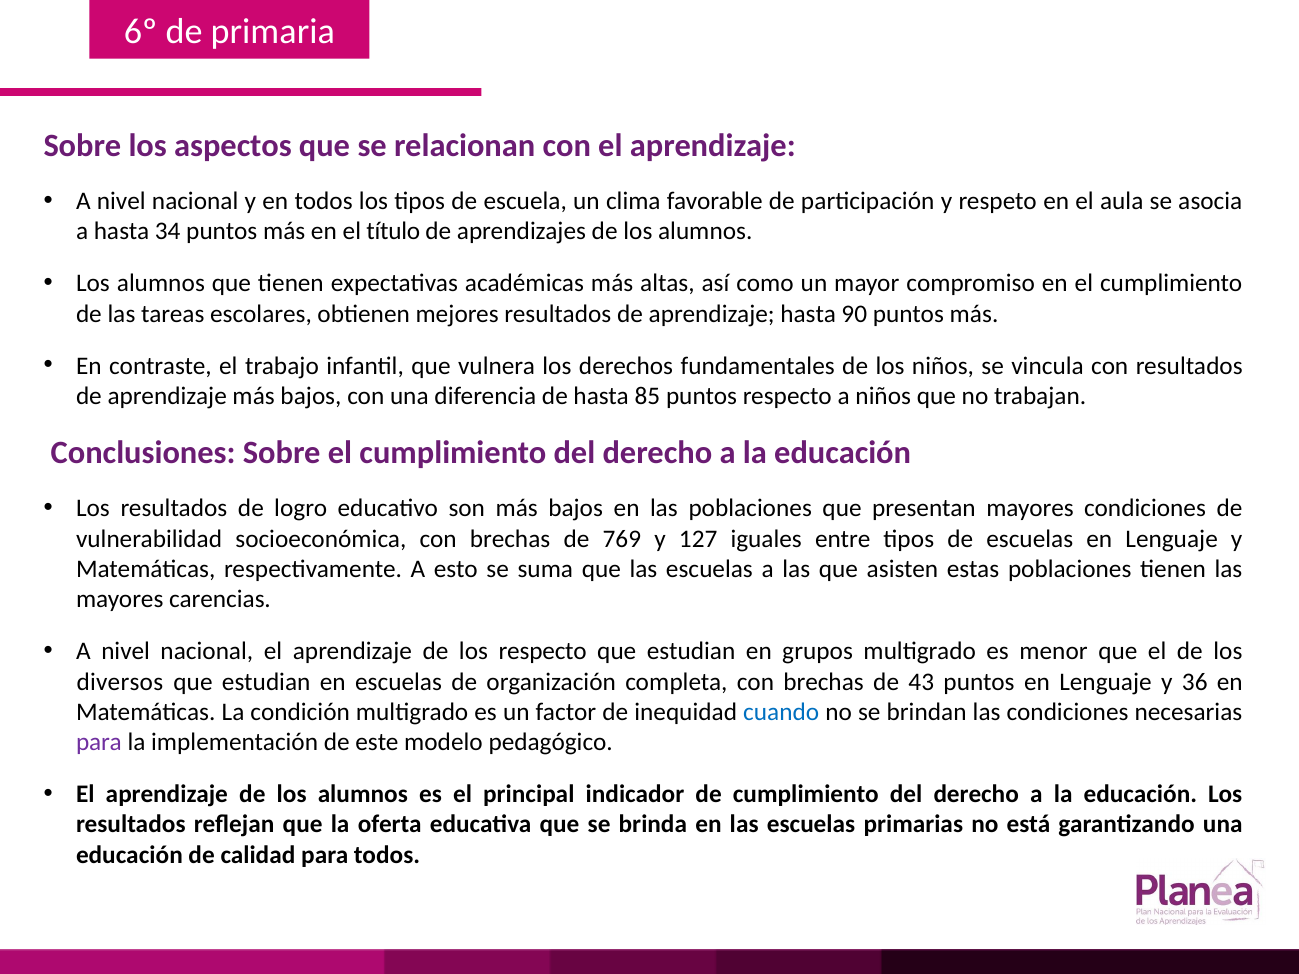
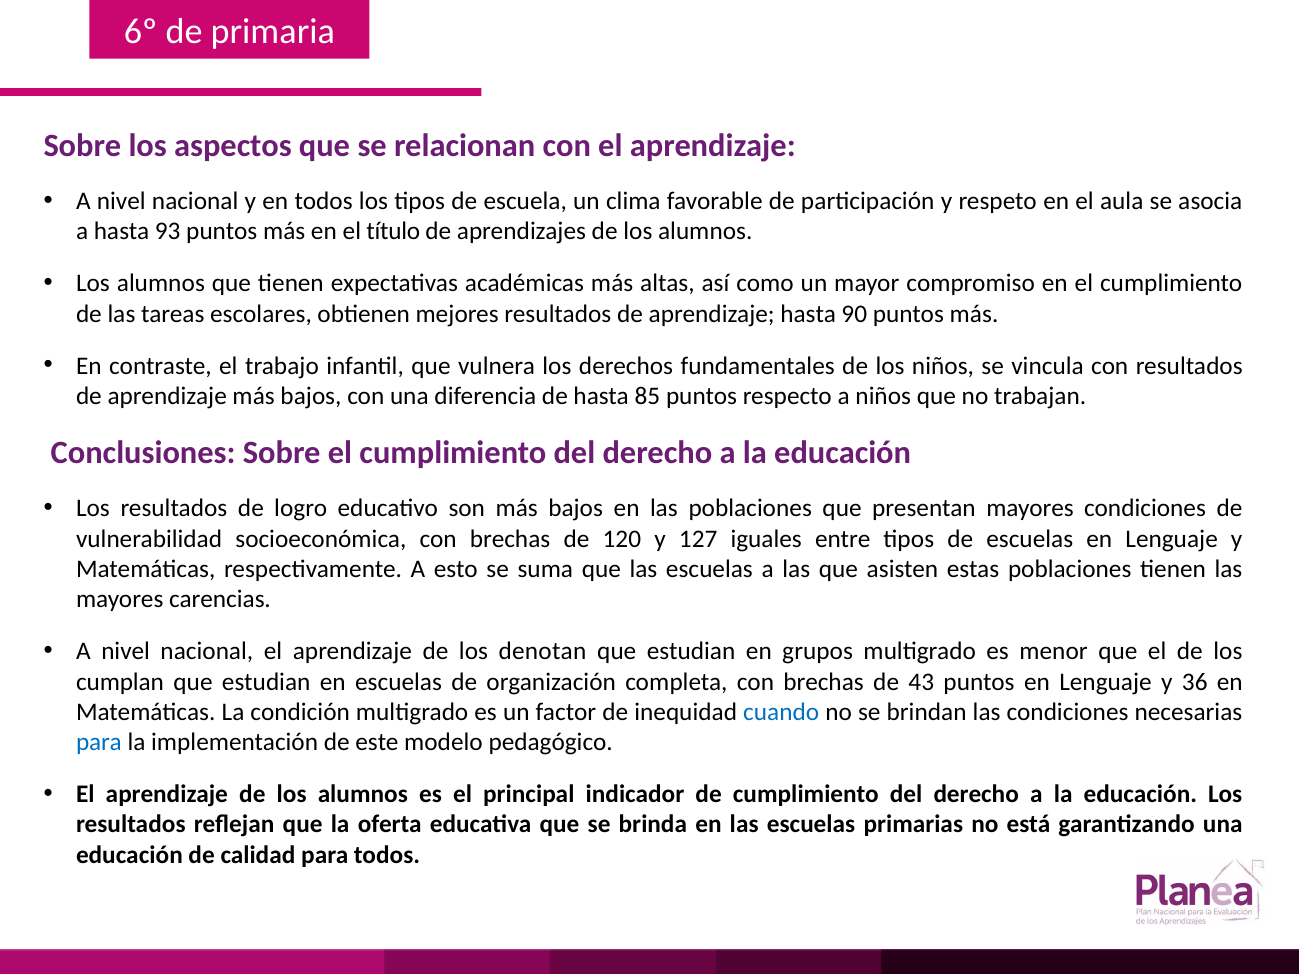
34: 34 -> 93
769: 769 -> 120
los respecto: respecto -> denotan
diversos: diversos -> cumplan
para at (99, 743) colour: purple -> blue
